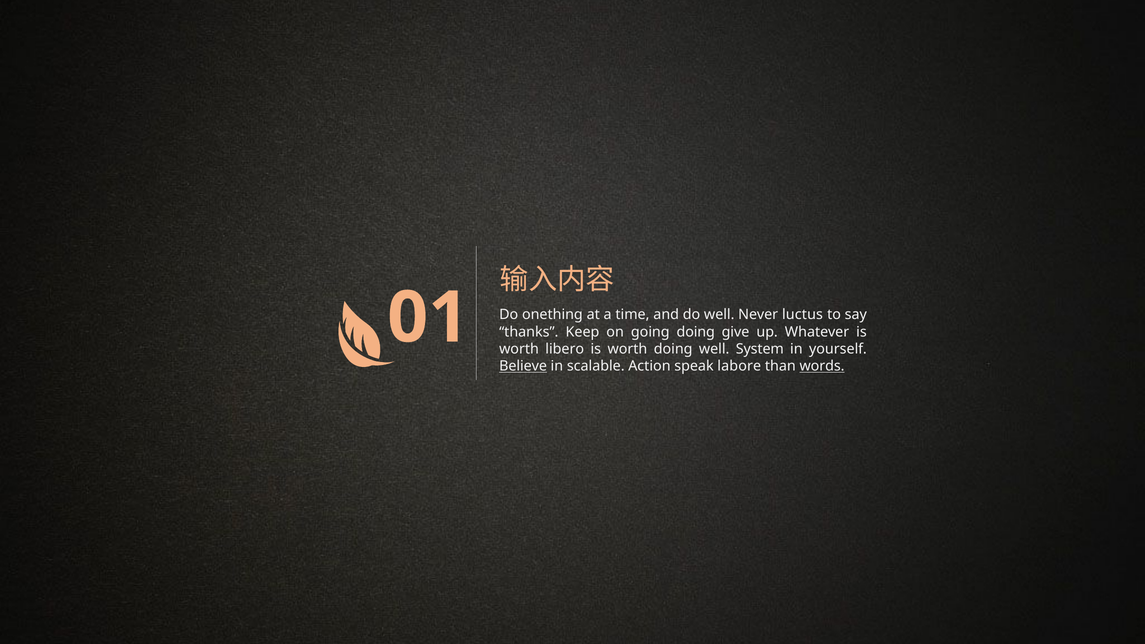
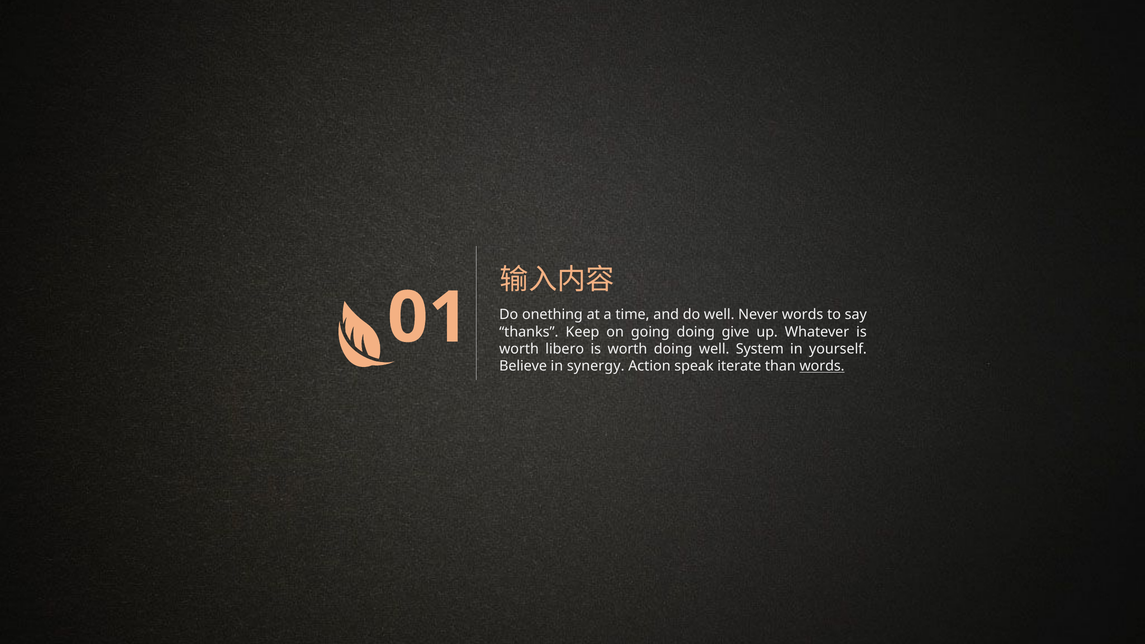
Never luctus: luctus -> words
Believe underline: present -> none
scalable: scalable -> synergy
labore: labore -> iterate
